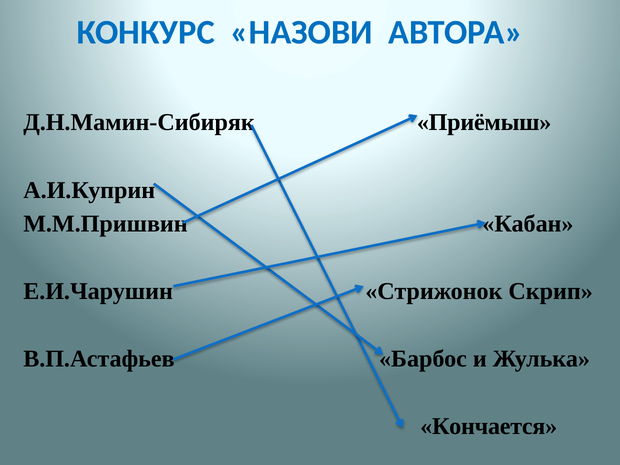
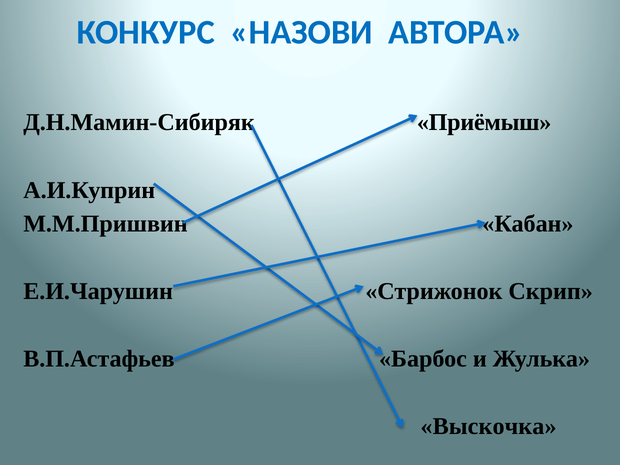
Кончается: Кончается -> Выскочка
